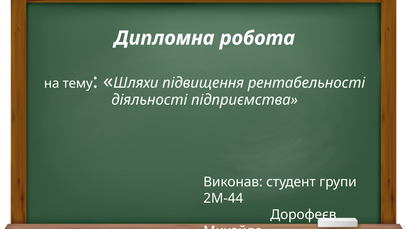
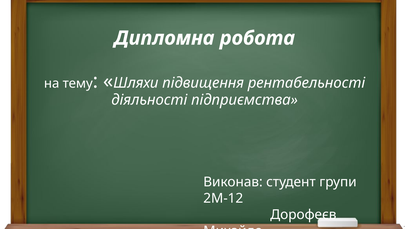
2М-44: 2М-44 -> 2М-12
